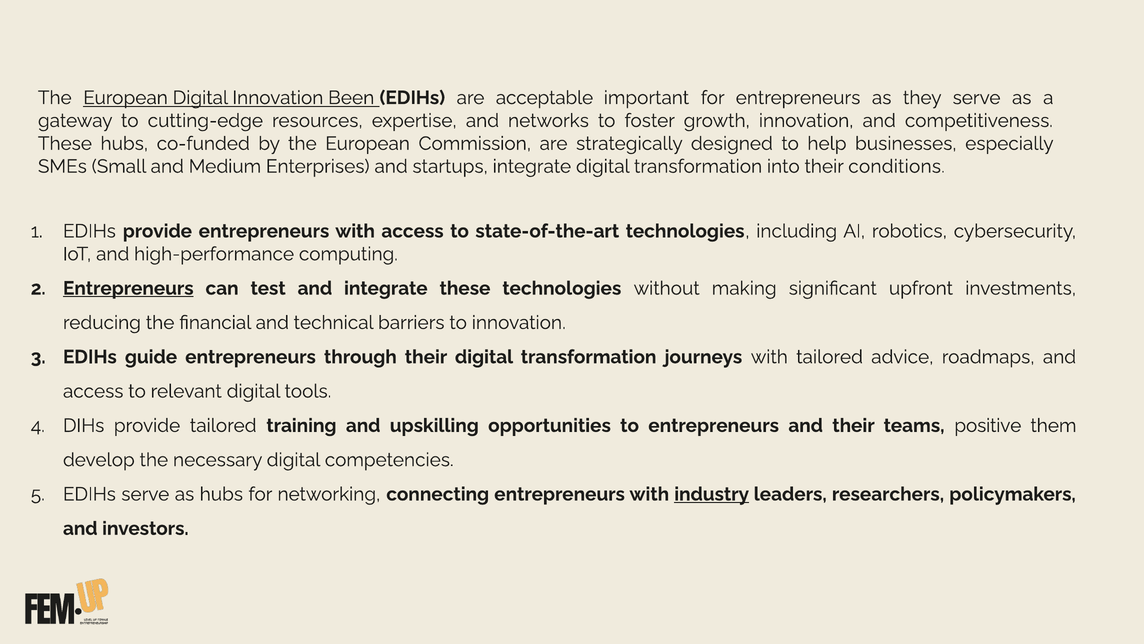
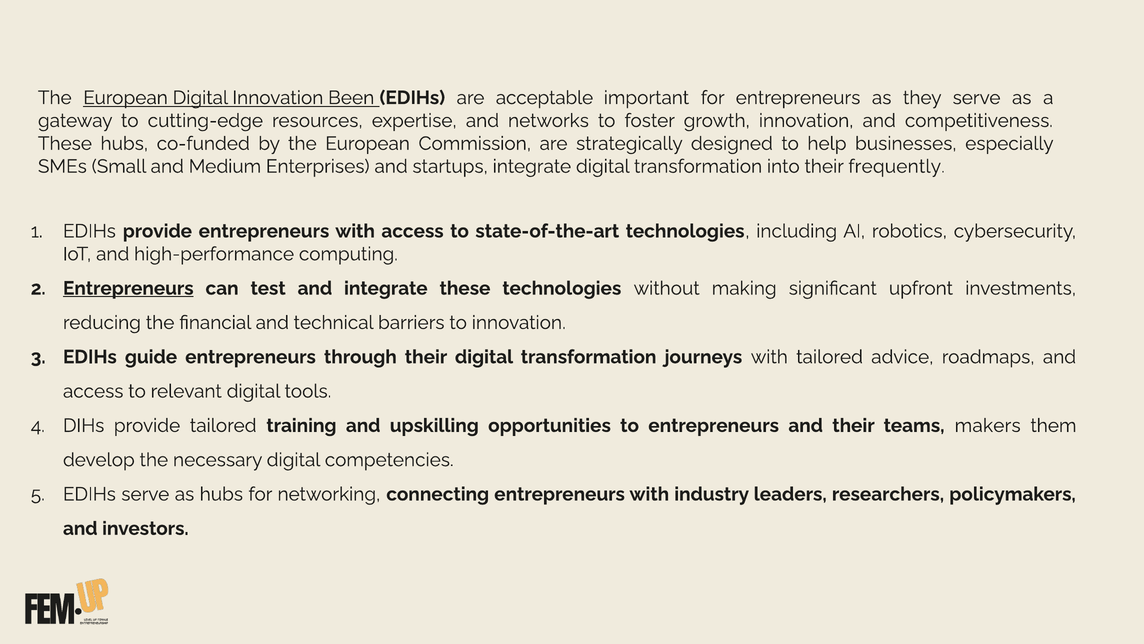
conditions: conditions -> frequently
positive: positive -> makers
industry underline: present -> none
